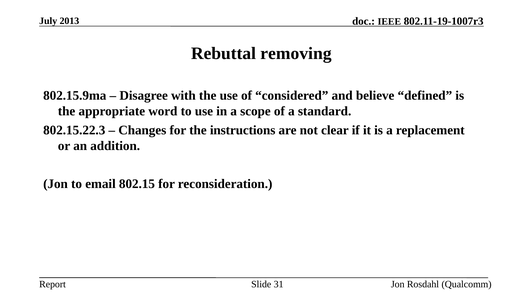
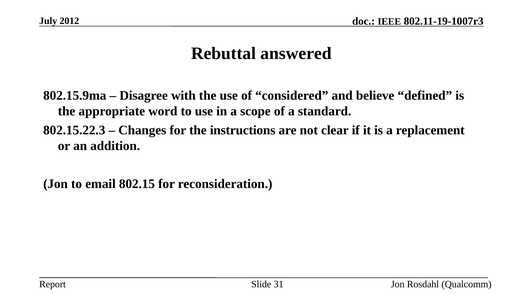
2013: 2013 -> 2012
removing: removing -> answered
